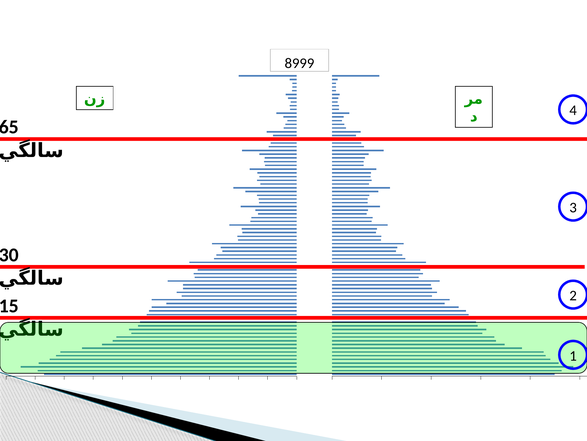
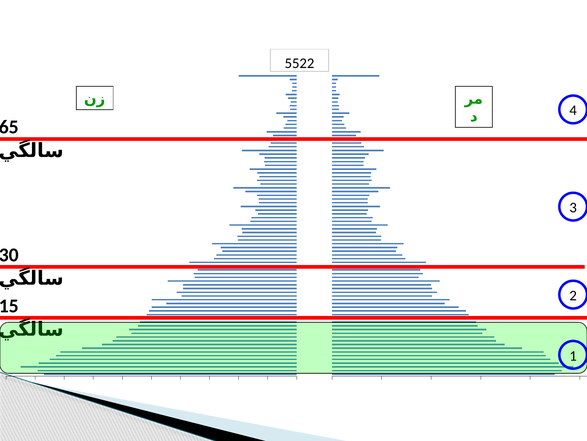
8999: 8999 -> 5522
